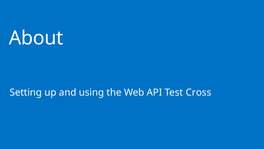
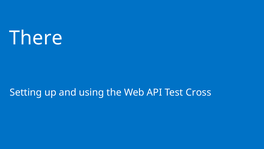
About: About -> There
